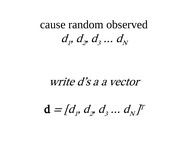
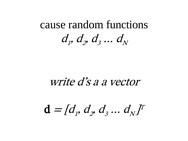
observed: observed -> functions
